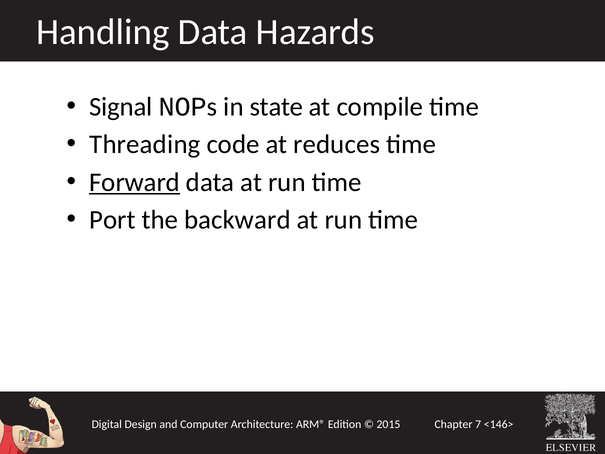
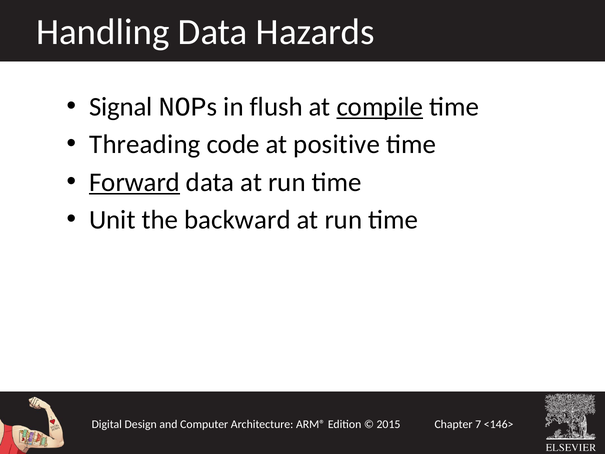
state: state -> flush
compile underline: none -> present
reduces: reduces -> positive
Port: Port -> Unit
